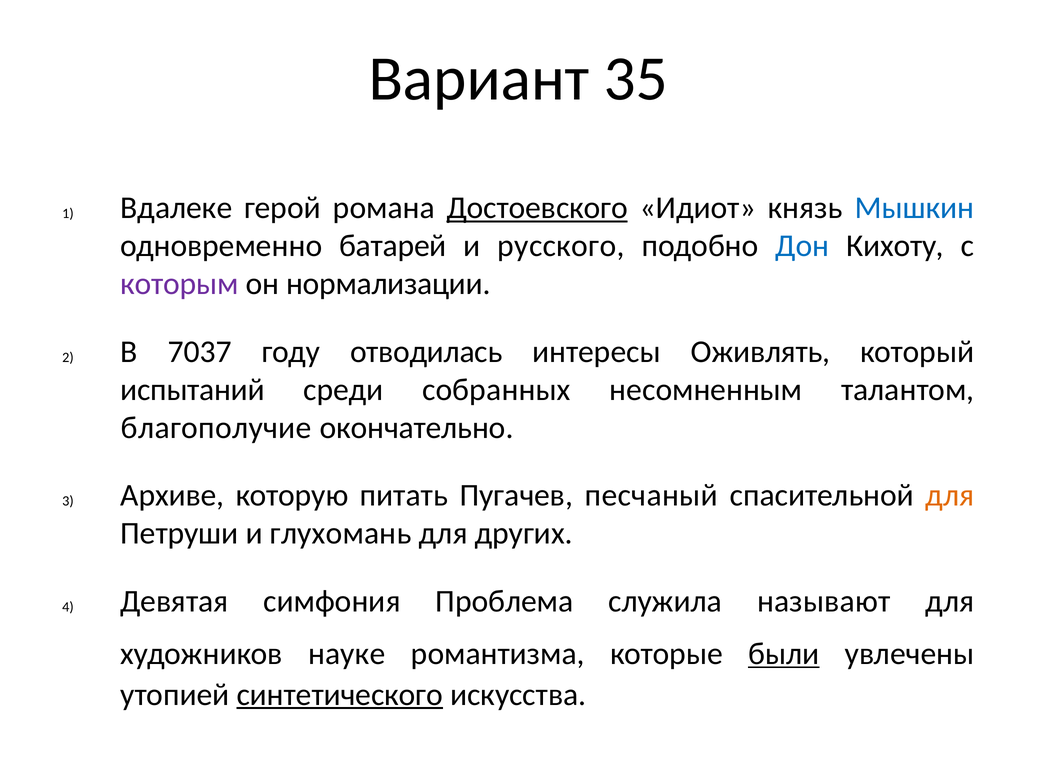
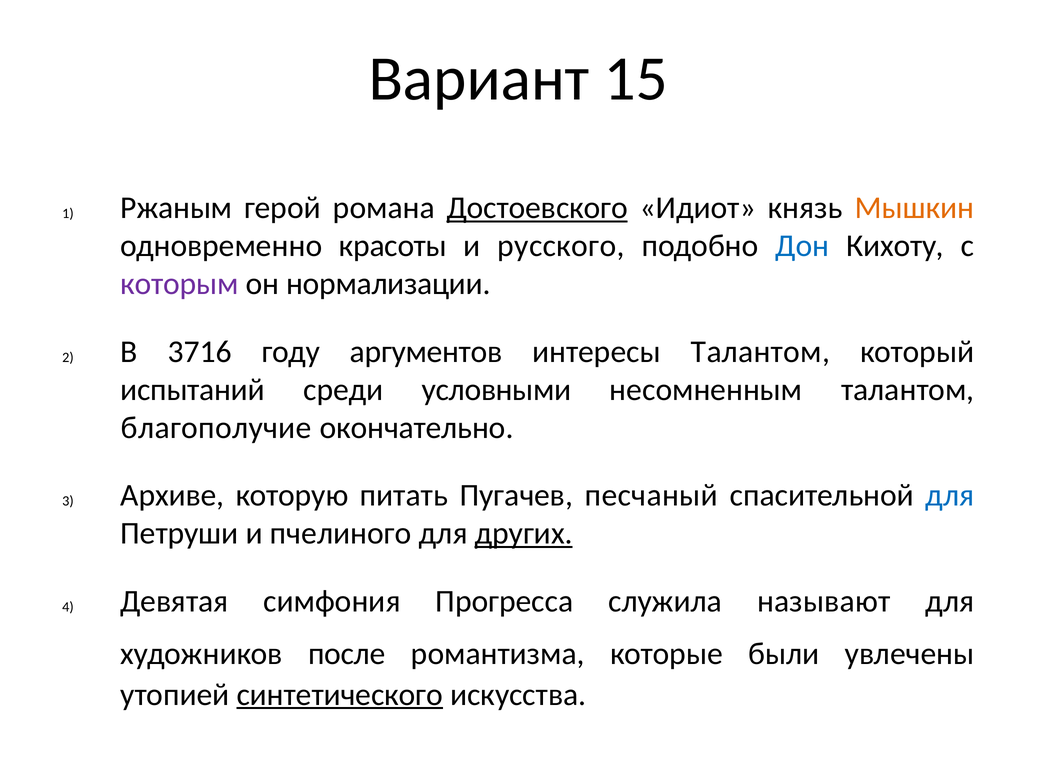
35: 35 -> 15
Вдалеке: Вдалеке -> Ржаным
Мышкин colour: blue -> orange
батарей: батарей -> красоты
7037: 7037 -> 3716
отводилась: отводилась -> аргументов
интересы Оживлять: Оживлять -> Талантом
собранных: собранных -> условными
для at (950, 495) colour: orange -> blue
глухомань: глухомань -> пчелиного
других underline: none -> present
Проблема: Проблема -> Прогресса
науке: науке -> после
были underline: present -> none
